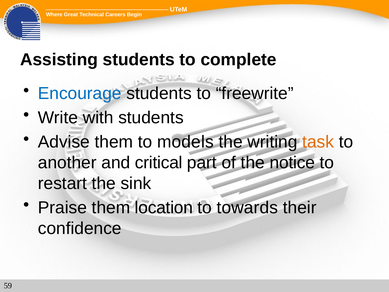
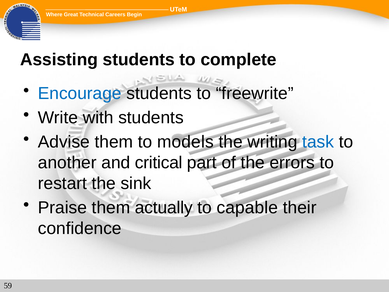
task colour: orange -> blue
notice: notice -> errors
location: location -> actually
towards: towards -> capable
